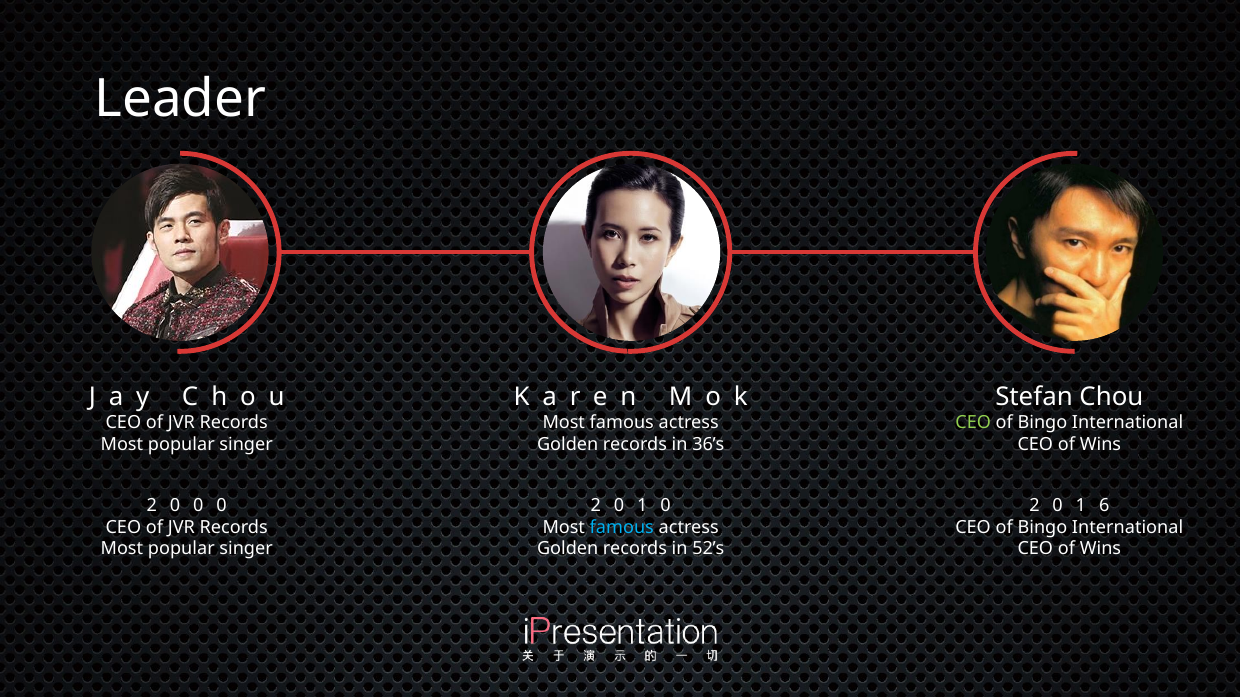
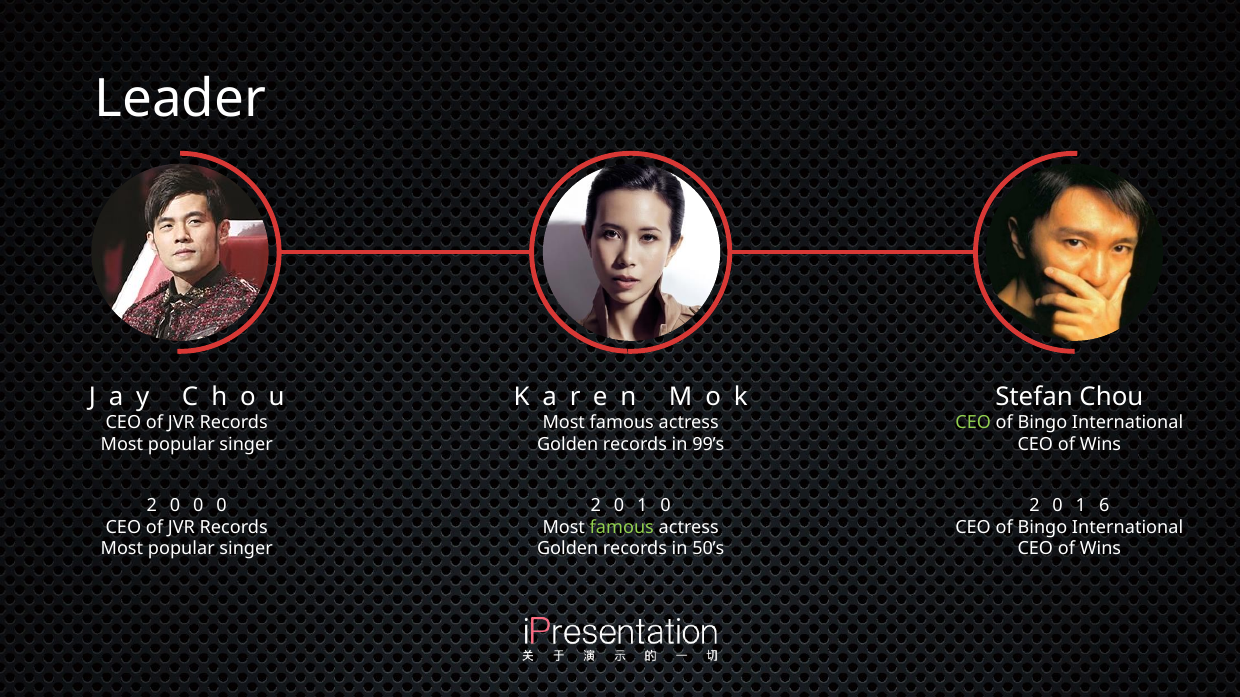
36’s: 36’s -> 99’s
famous at (622, 528) colour: light blue -> light green
52’s: 52’s -> 50’s
